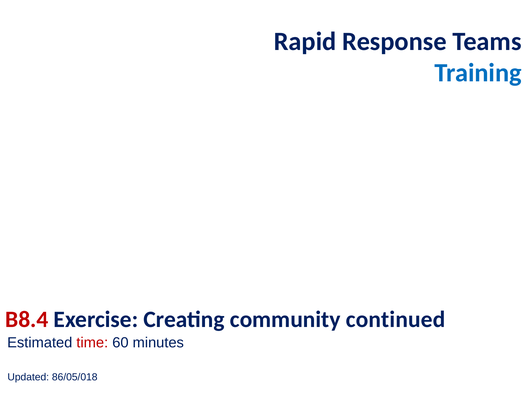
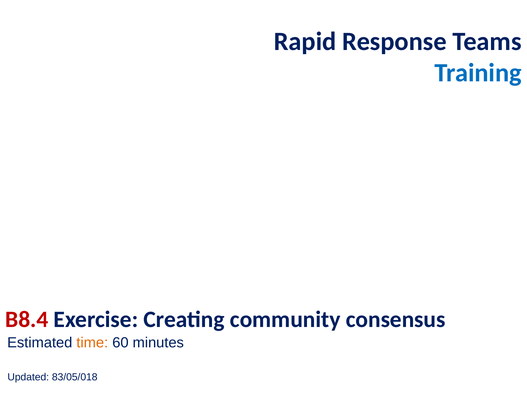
continued: continued -> consensus
time colour: red -> orange
86/05/018: 86/05/018 -> 83/05/018
